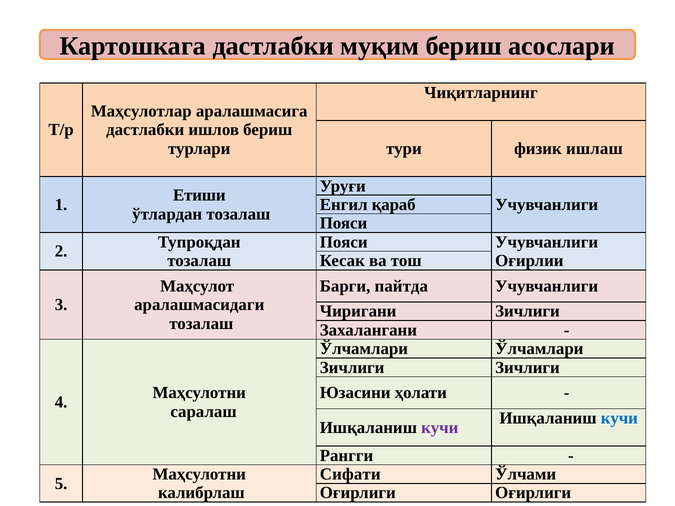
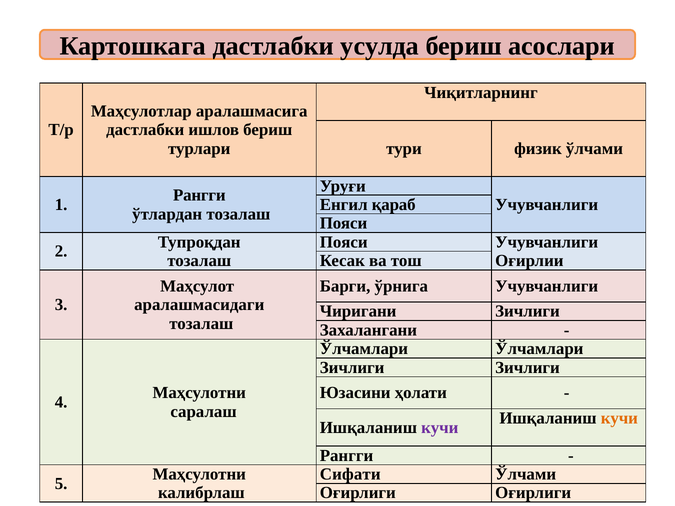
муқим: муқим -> усулда
физик ишлаш: ишлаш -> ўлчами
Етиши at (199, 195): Етиши -> Рангги
пайтда: пайтда -> ўрнига
кучи at (619, 418) colour: blue -> orange
